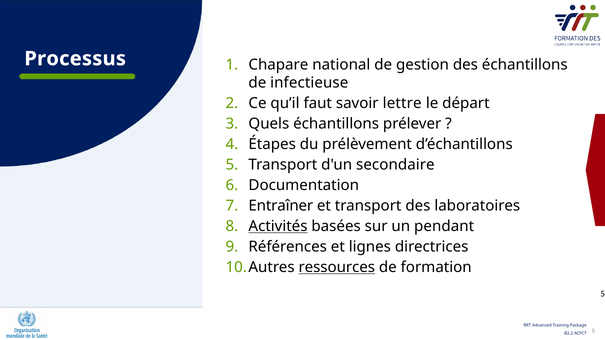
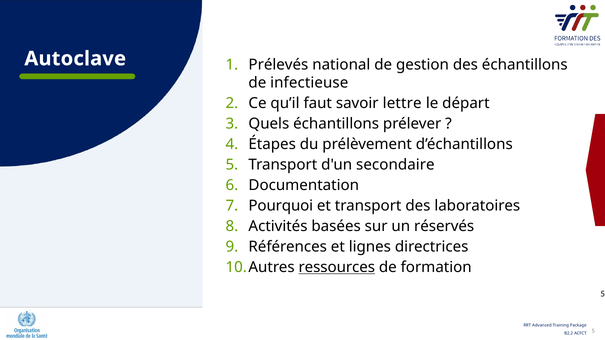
Processus: Processus -> Autoclave
Chapare: Chapare -> Prélevés
Entraîner: Entraîner -> Pourquoi
Activités underline: present -> none
pendant: pendant -> réservés
